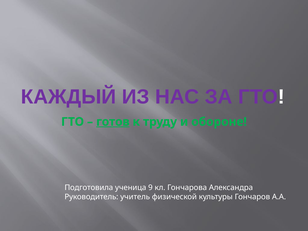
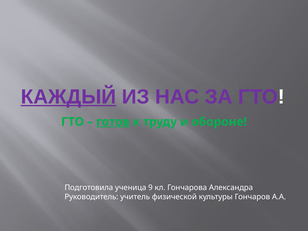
КАЖДЫЙ underline: none -> present
